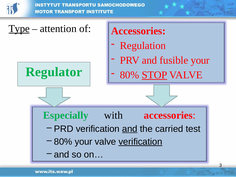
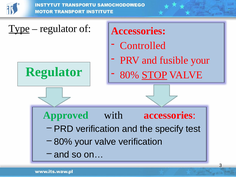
attention at (58, 29): attention -> regulator
Regulation: Regulation -> Controlled
Especially: Especially -> Approved
and at (130, 129) underline: present -> none
carried: carried -> specify
verification at (140, 142) underline: present -> none
